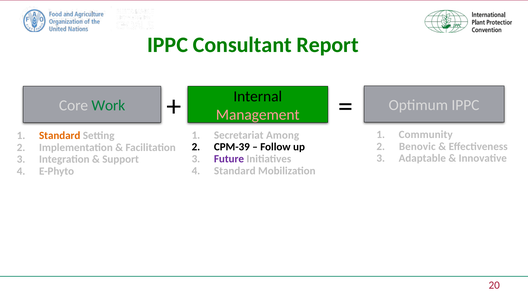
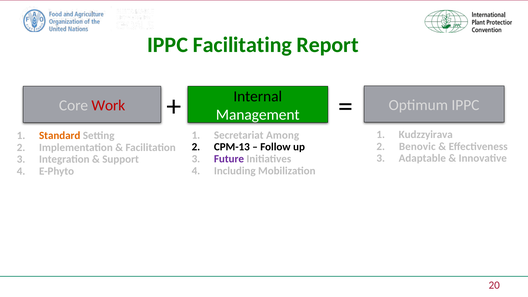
Consultant: Consultant -> Facilitating
Work colour: green -> red
Management colour: pink -> white
Community: Community -> Kudzzyirava
CPM-39: CPM-39 -> CPM-13
Standard at (235, 171): Standard -> Including
